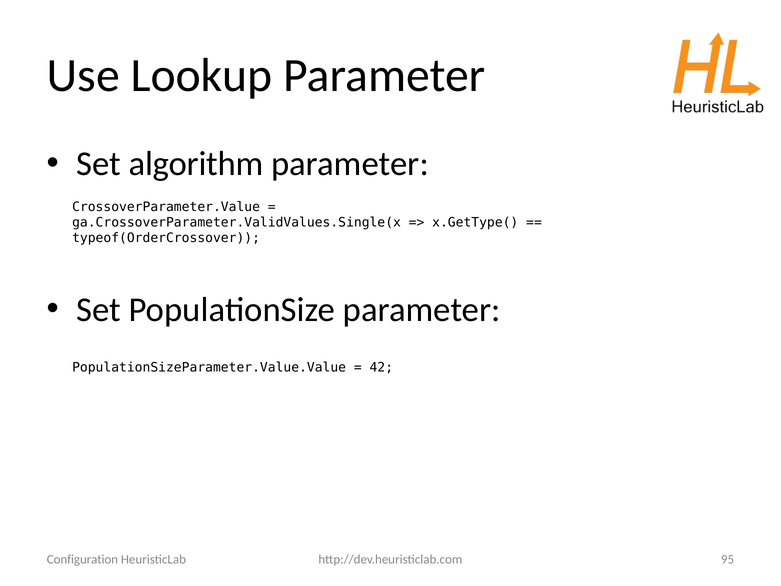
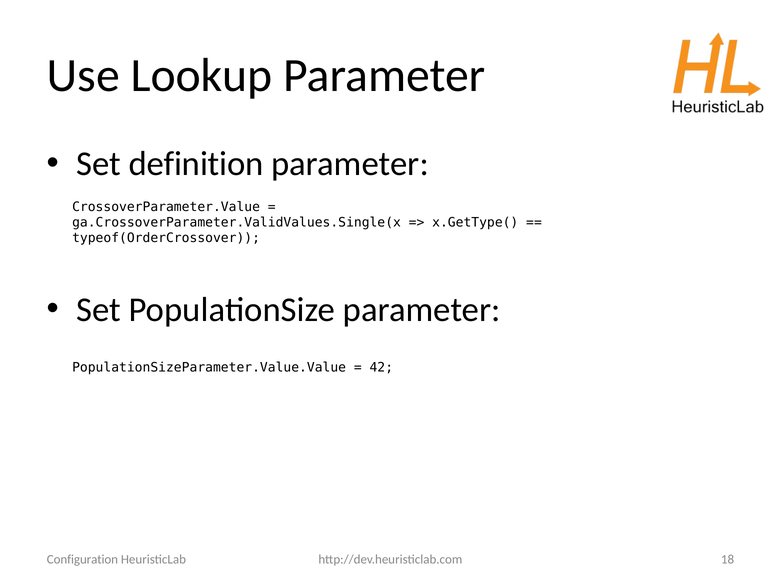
algorithm: algorithm -> definition
95: 95 -> 18
